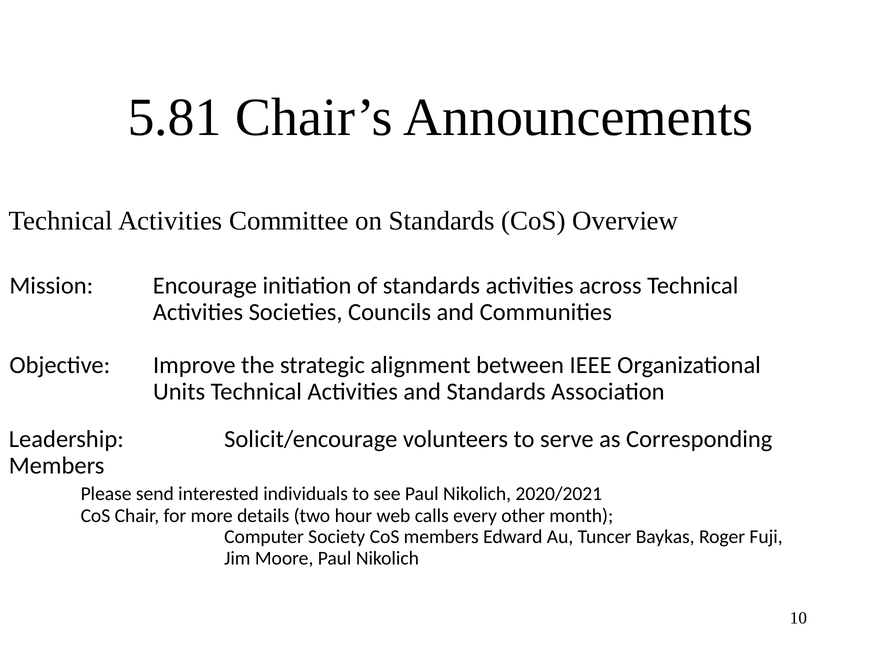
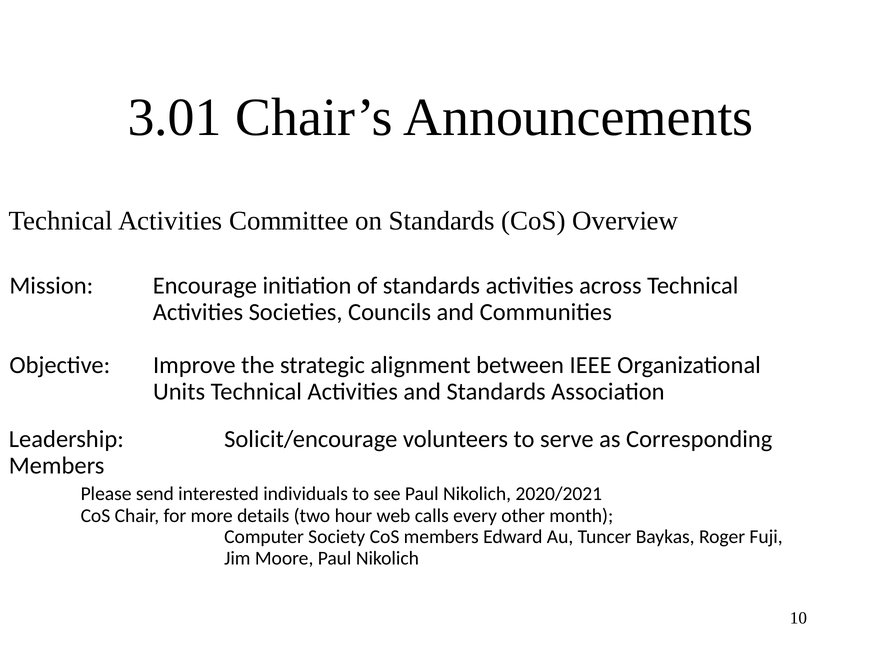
5.81: 5.81 -> 3.01
